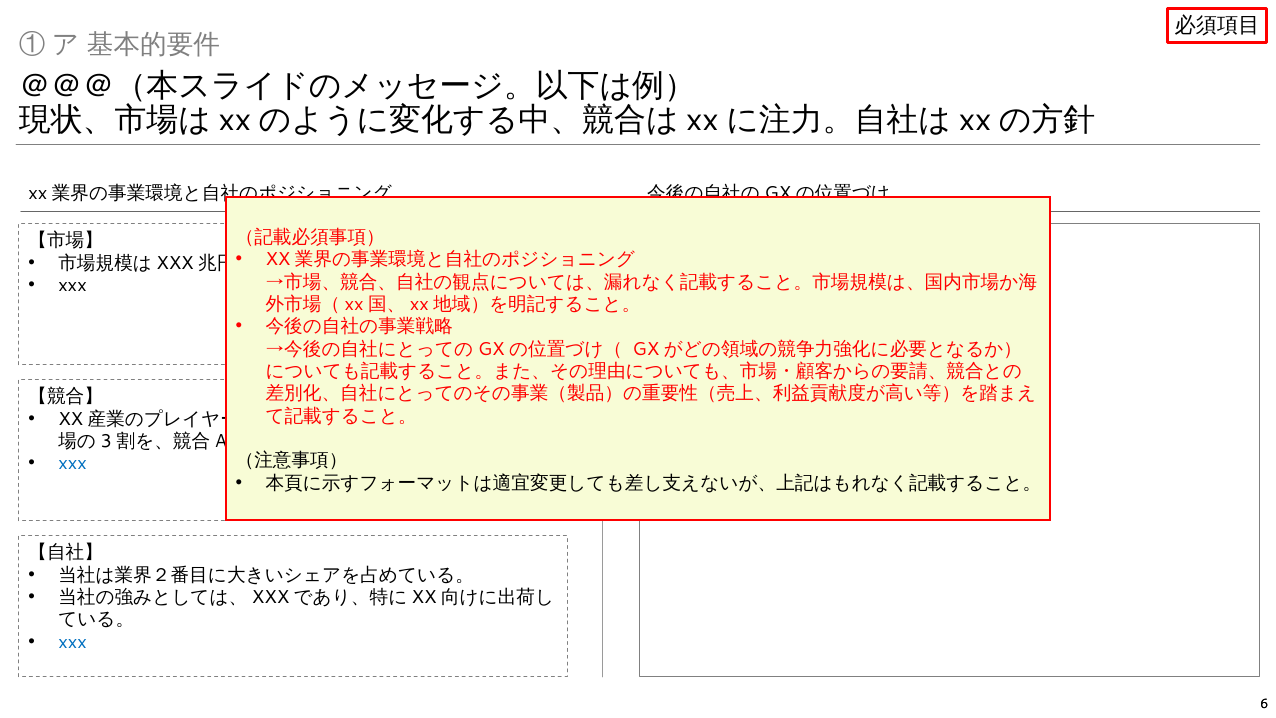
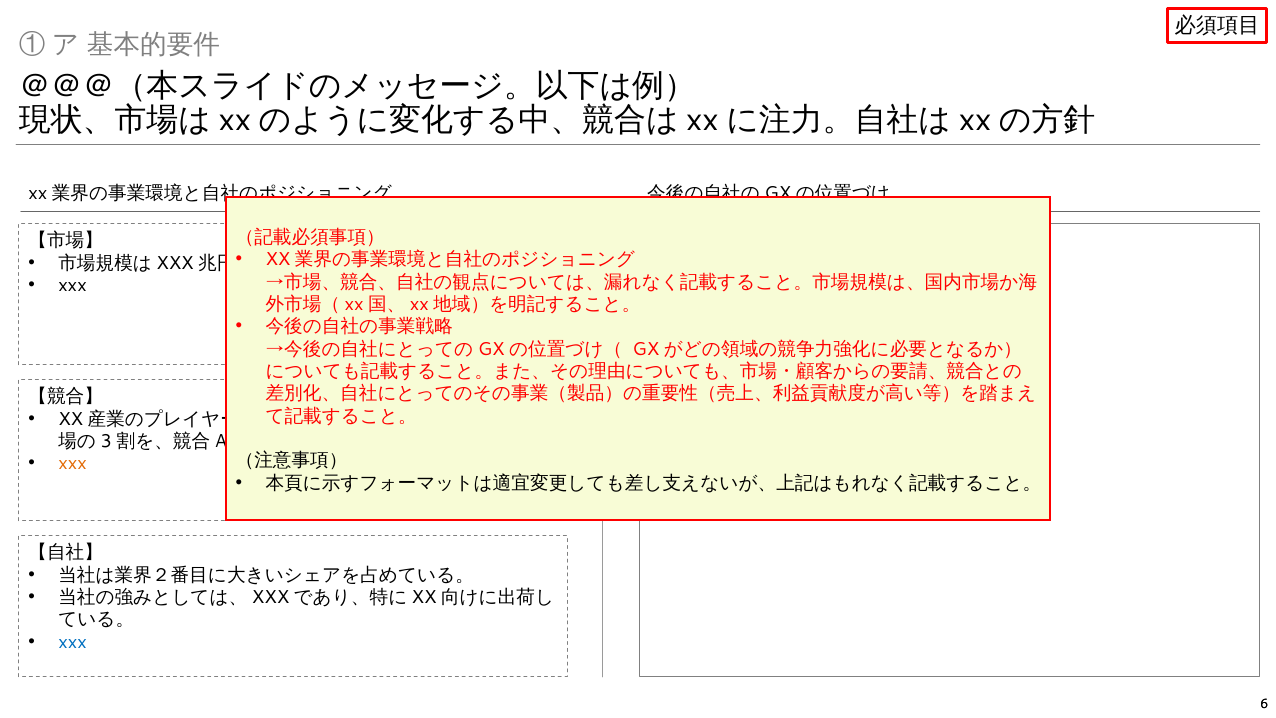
xxx at (73, 464) colour: blue -> orange
